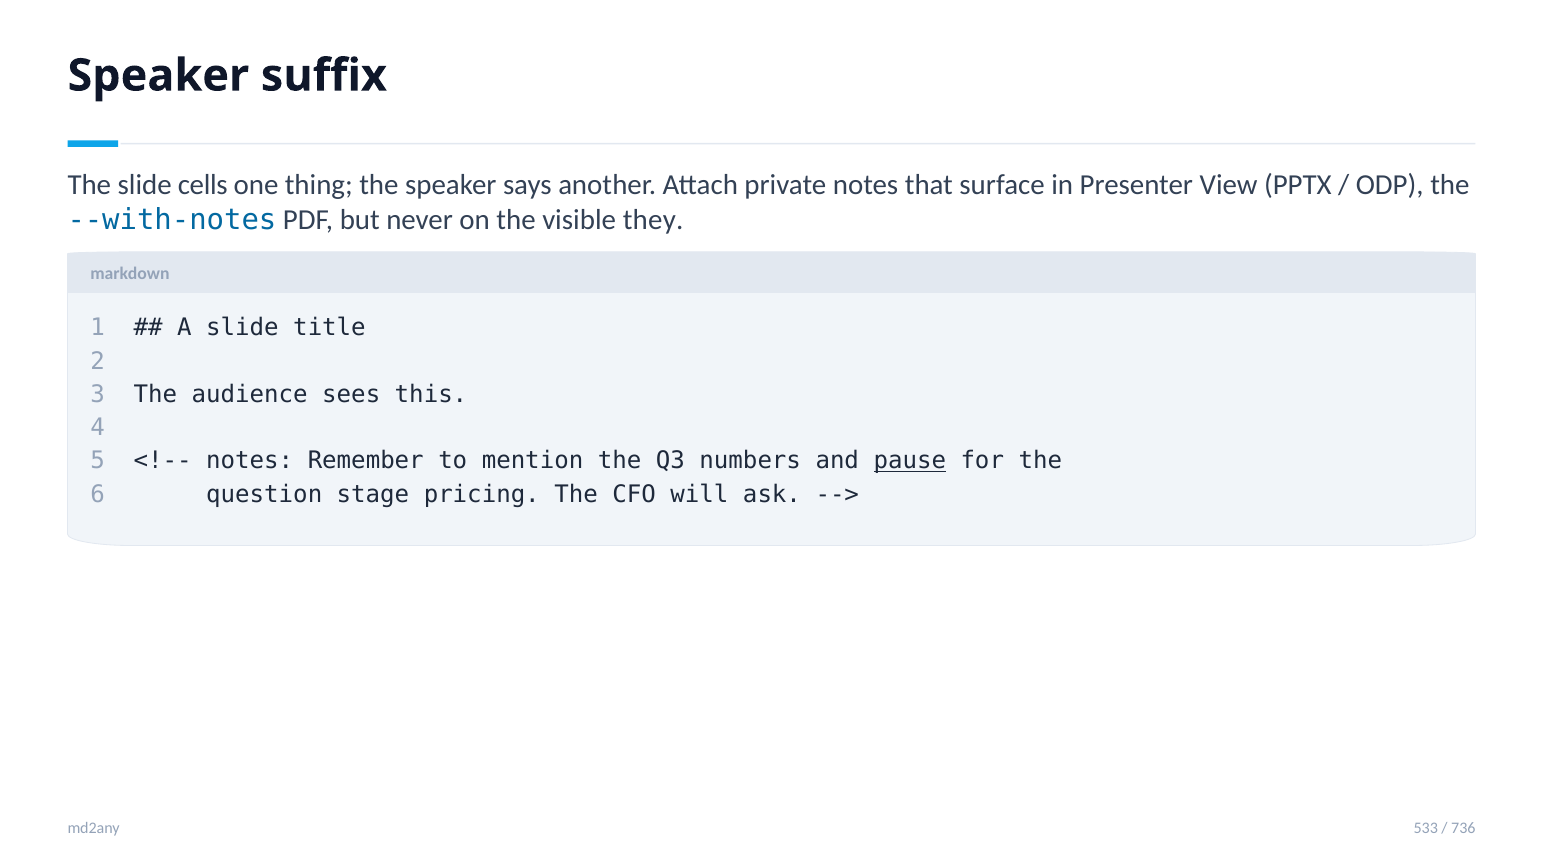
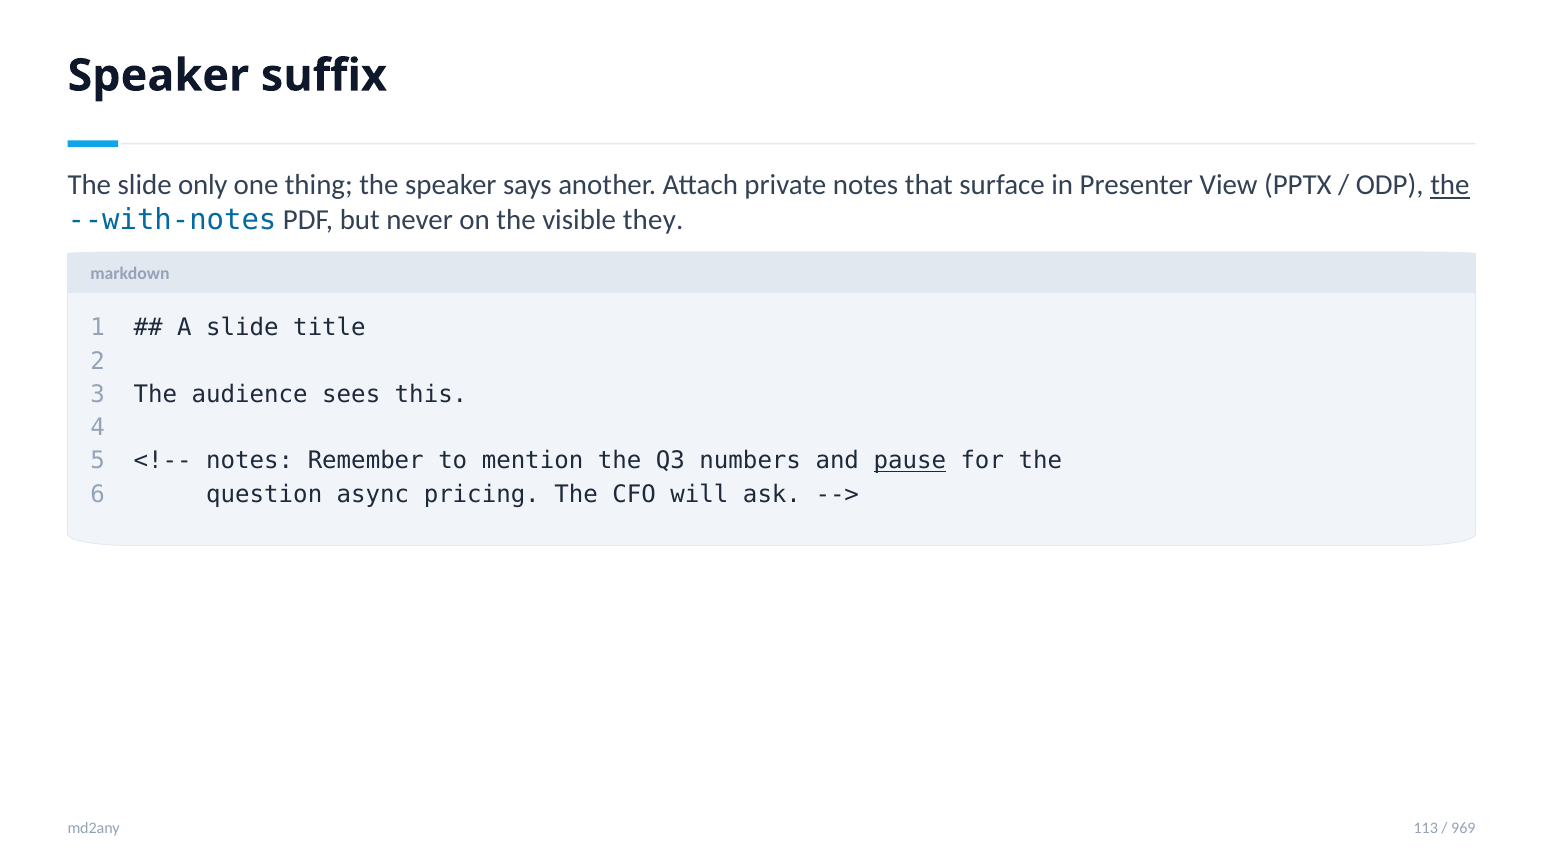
cells: cells -> only
the at (1450, 185) underline: none -> present
stage: stage -> async
533: 533 -> 113
736: 736 -> 969
